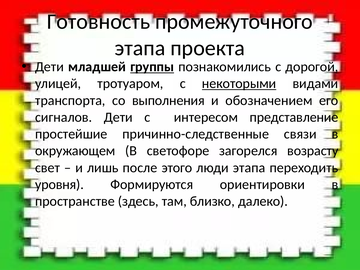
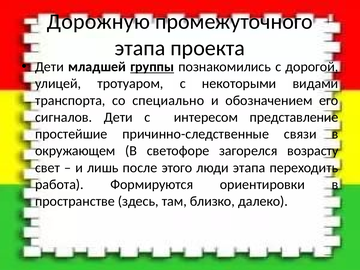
Готовность: Готовность -> Дорожную
некоторыми underline: present -> none
выполнения: выполнения -> специально
уровня: уровня -> работа
